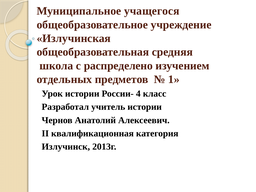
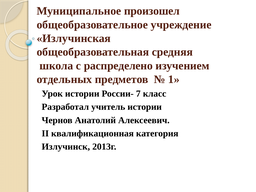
учащегося: учащегося -> произошел
4: 4 -> 7
